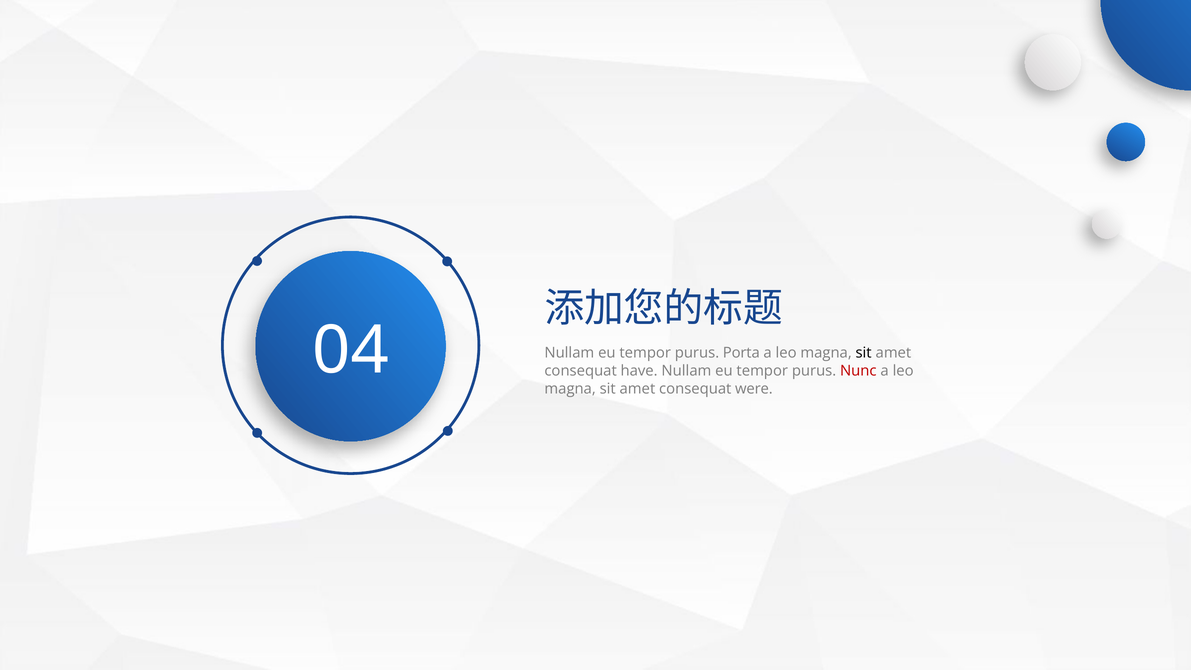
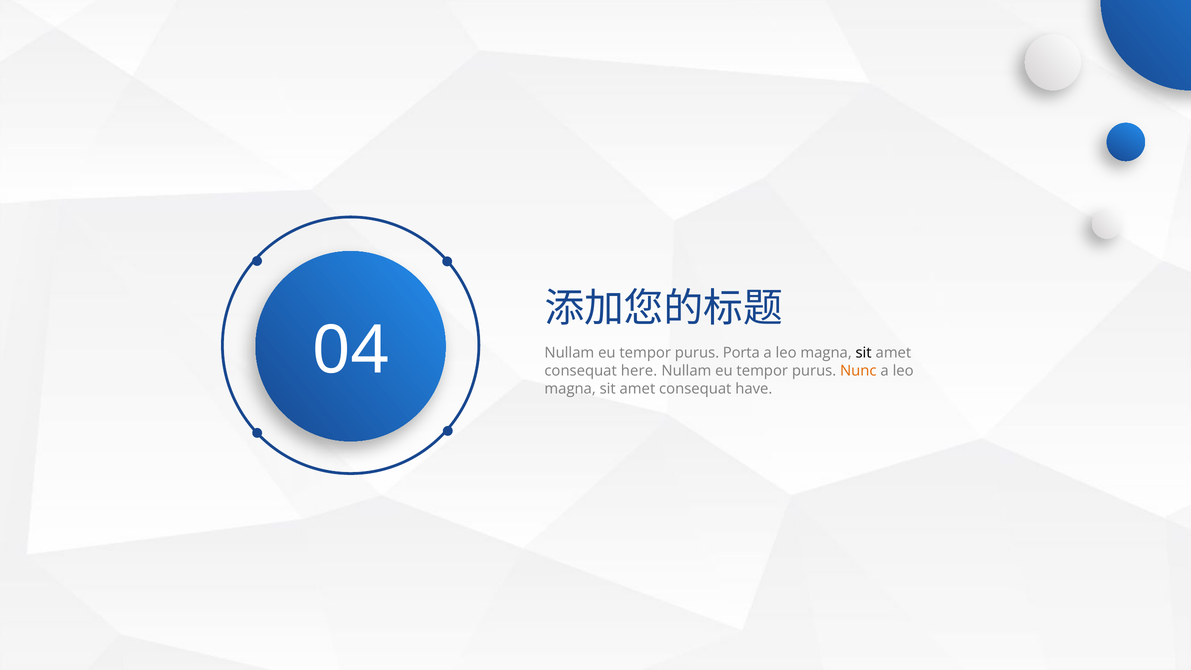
have: have -> here
Nunc colour: red -> orange
were: were -> have
